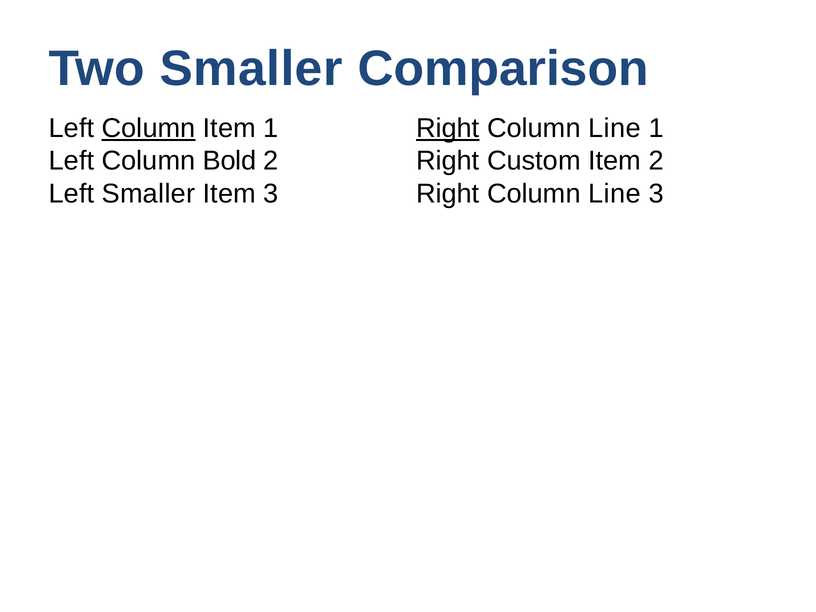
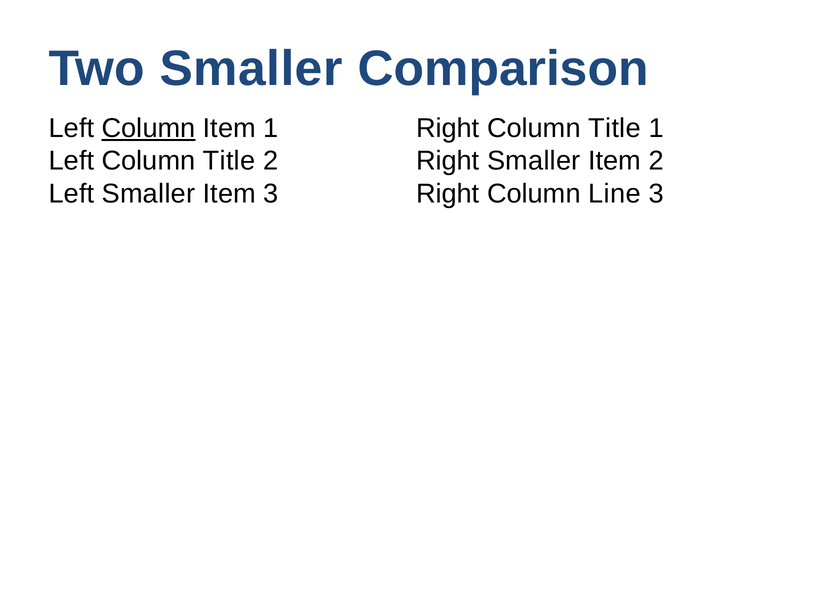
Right at (448, 128) underline: present -> none
Line at (615, 128): Line -> Title
Left Column Bold: Bold -> Title
Right Custom: Custom -> Smaller
